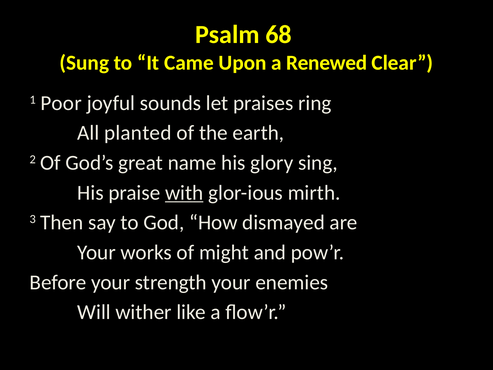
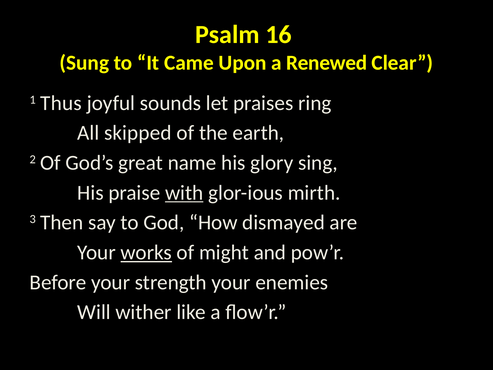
68: 68 -> 16
Poor: Poor -> Thus
planted: planted -> skipped
works underline: none -> present
